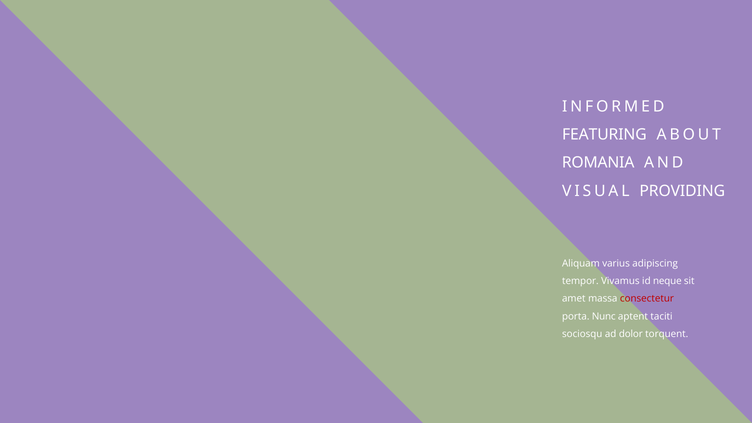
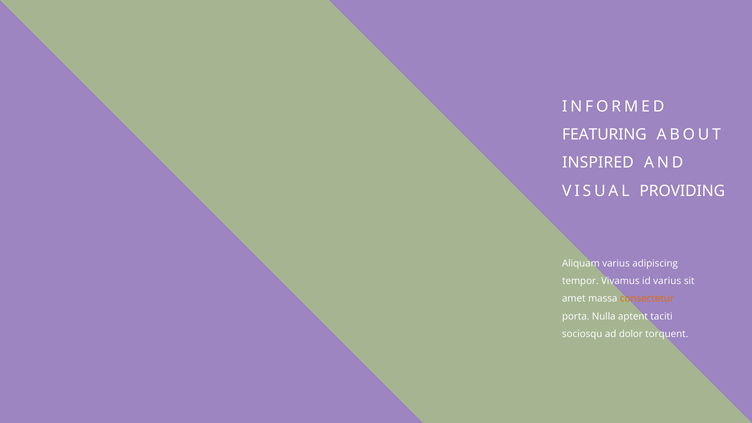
ROMANIA: ROMANIA -> INSPIRED
id neque: neque -> varius
consectetur colour: red -> orange
Nunc: Nunc -> Nulla
